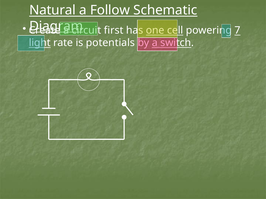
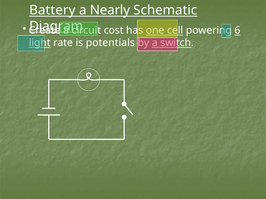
Natural: Natural -> Battery
Follow: Follow -> Nearly
first: first -> cost
7: 7 -> 6
